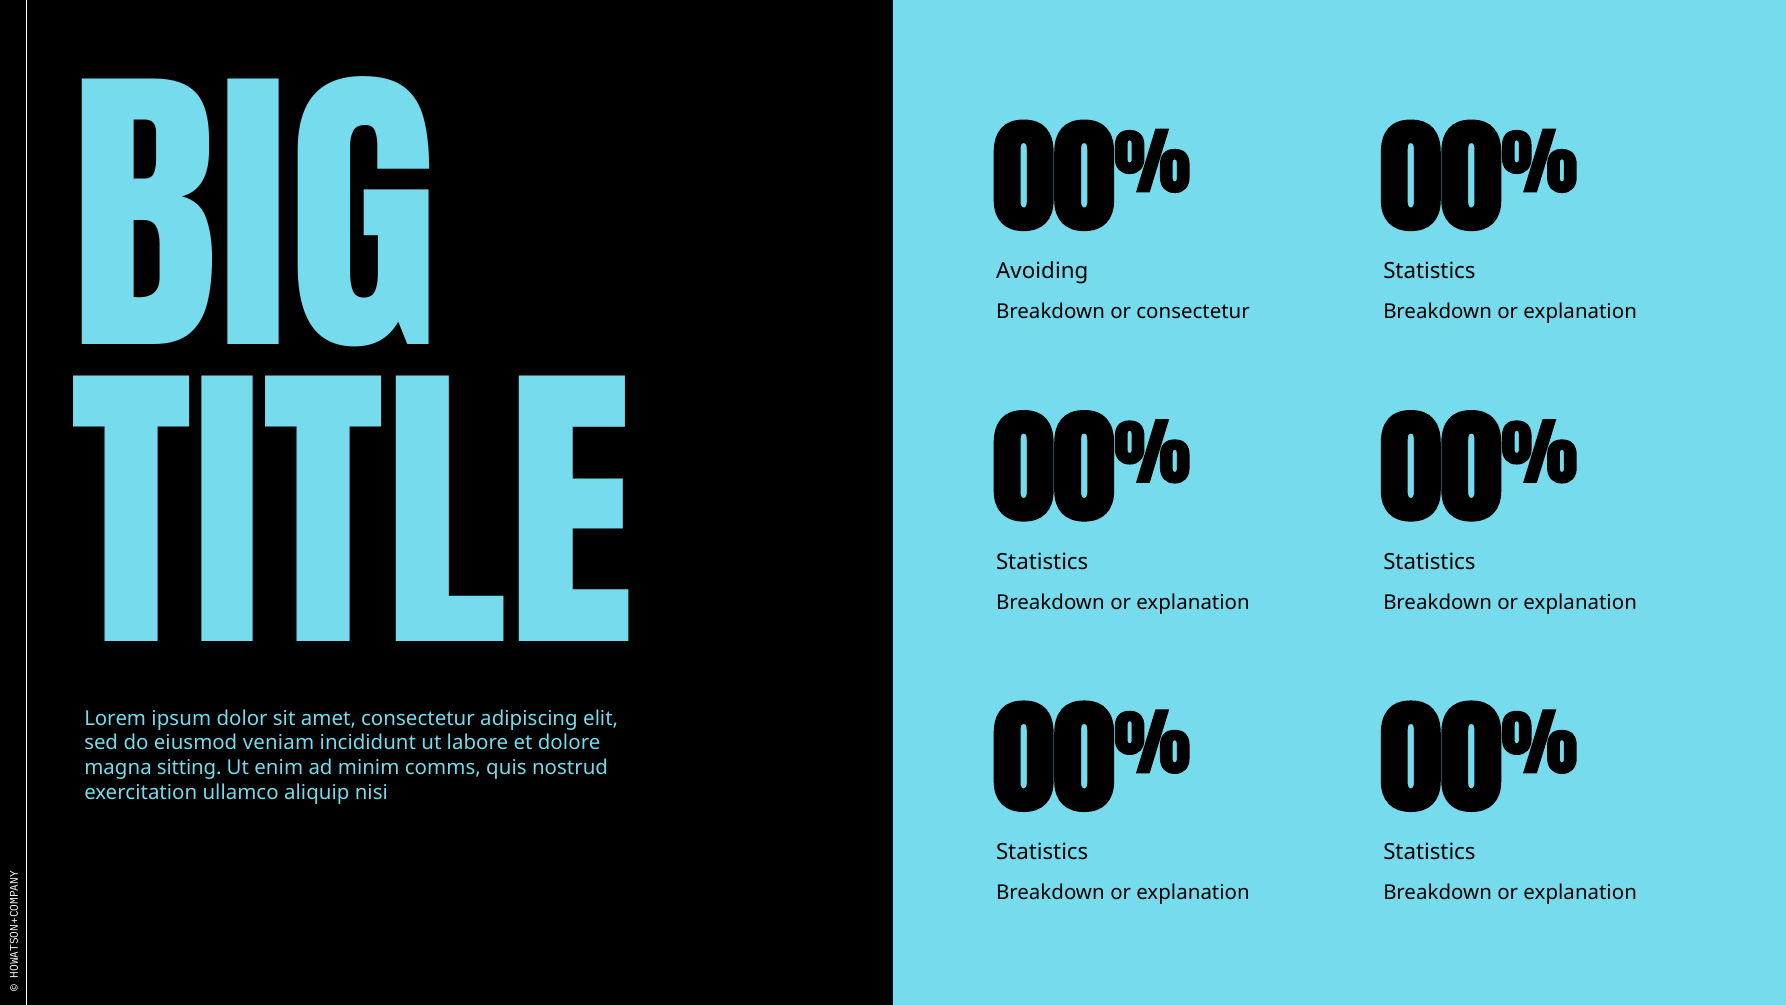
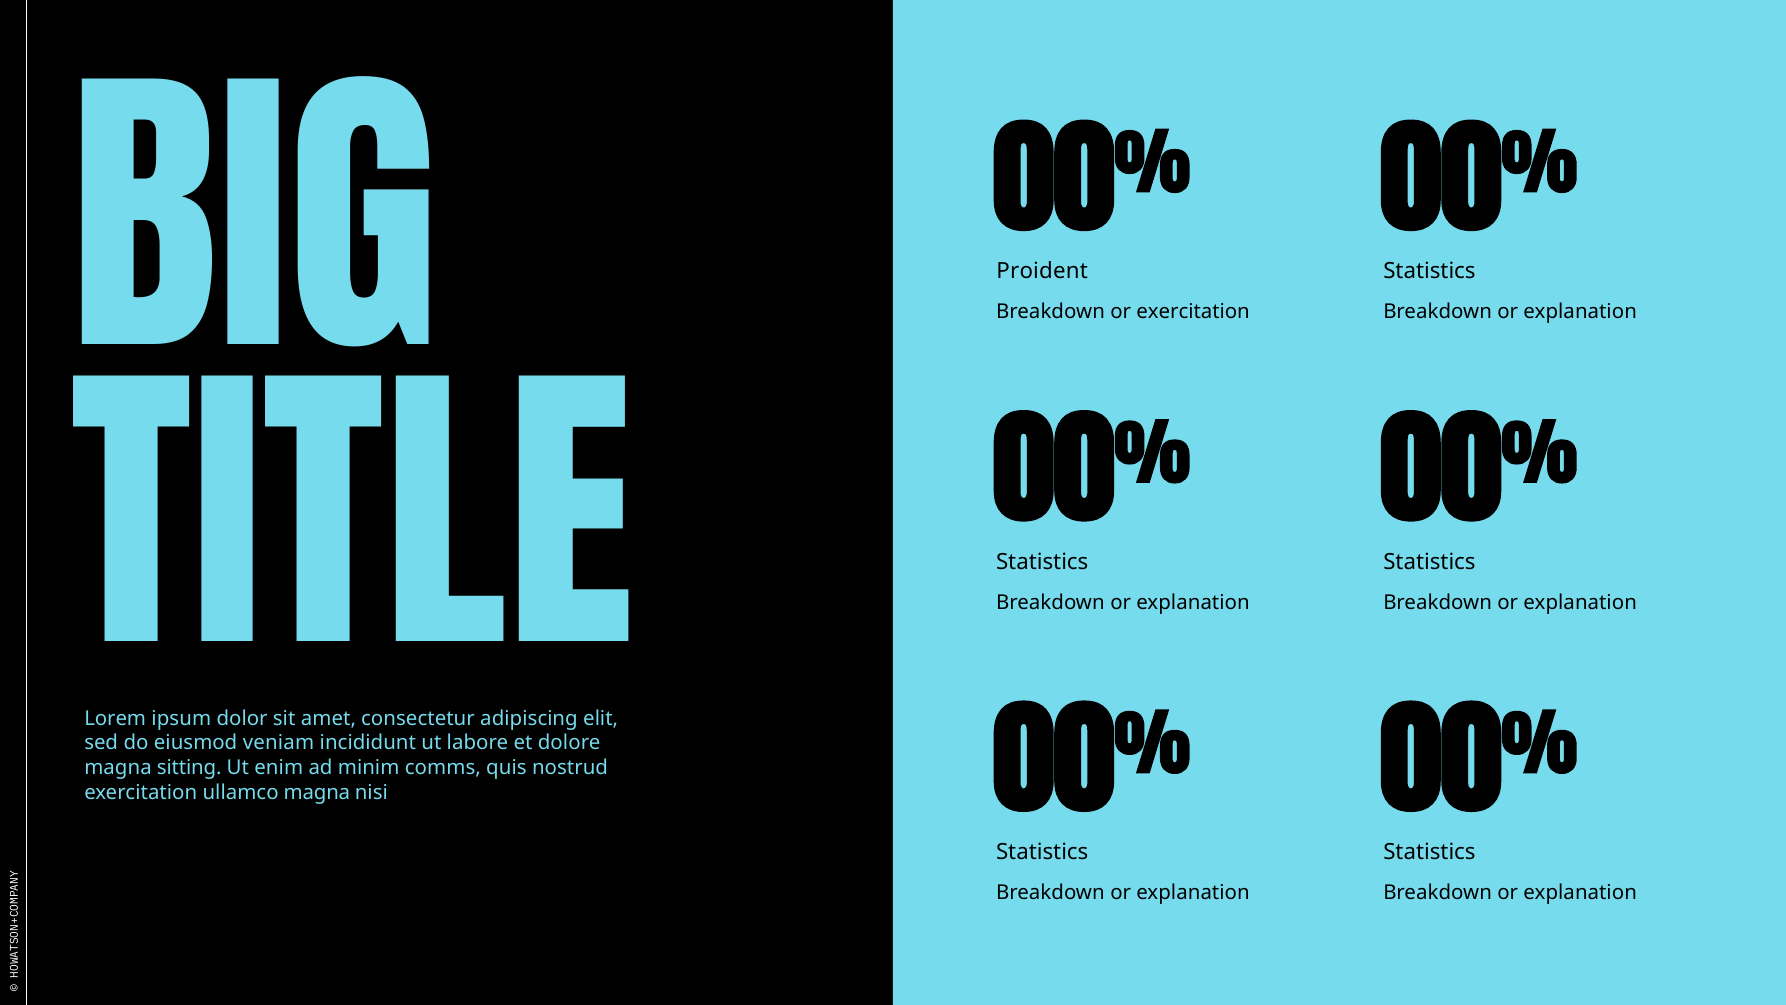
Avoiding: Avoiding -> Proident
or consectetur: consectetur -> exercitation
ullamco aliquip: aliquip -> magna
